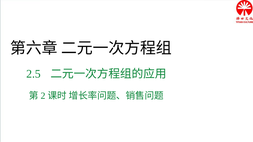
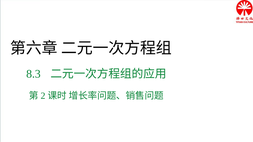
2.5: 2.5 -> 8.3
